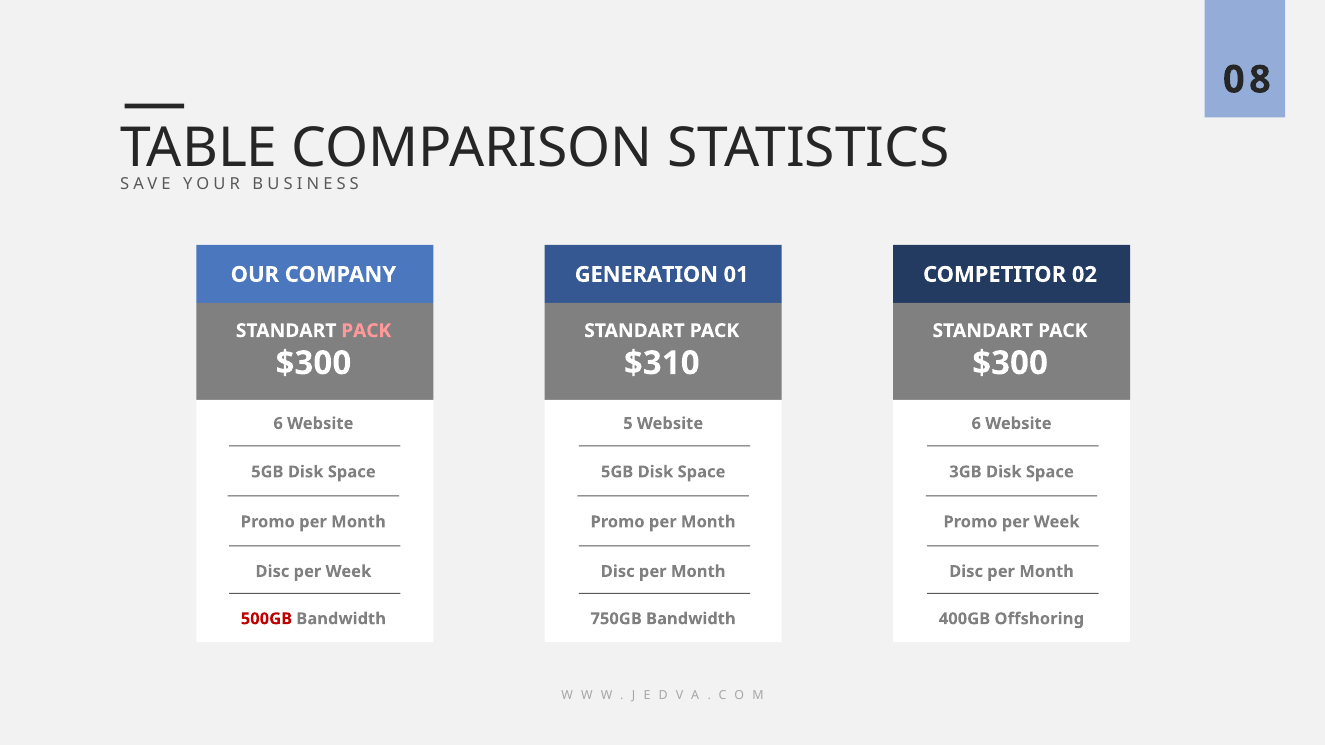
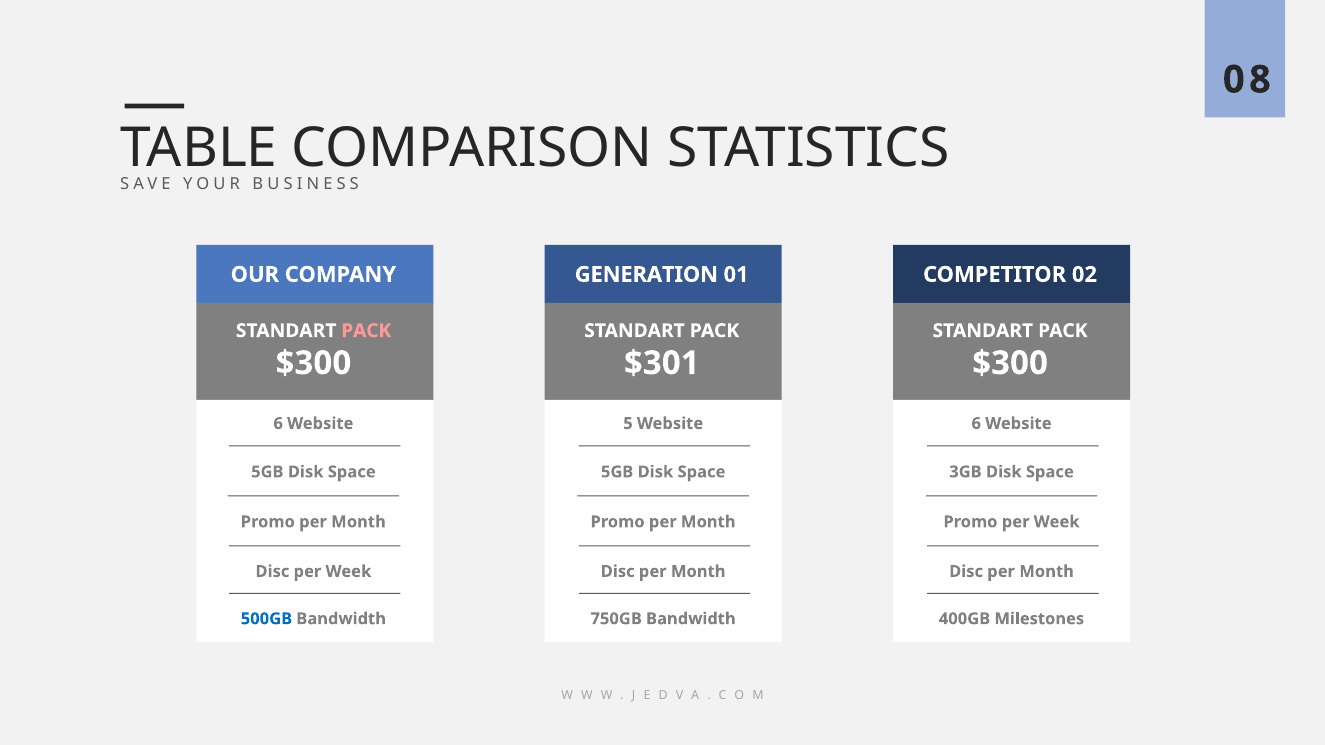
$310: $310 -> $301
500GB colour: red -> blue
Offshoring: Offshoring -> Milestones
